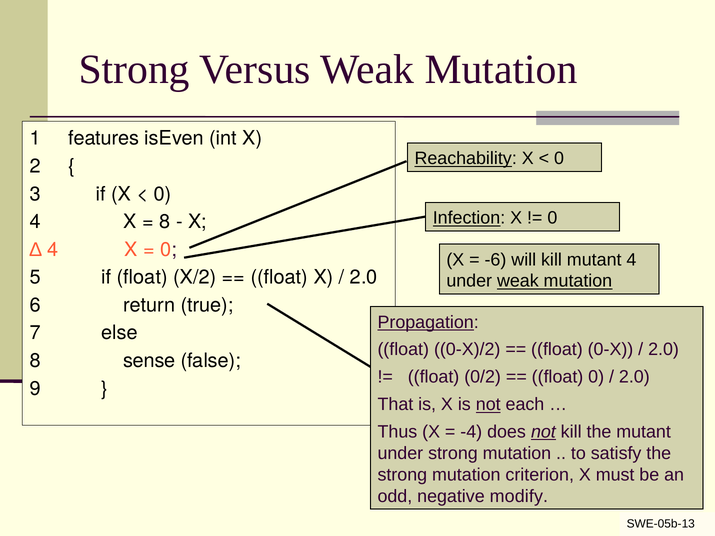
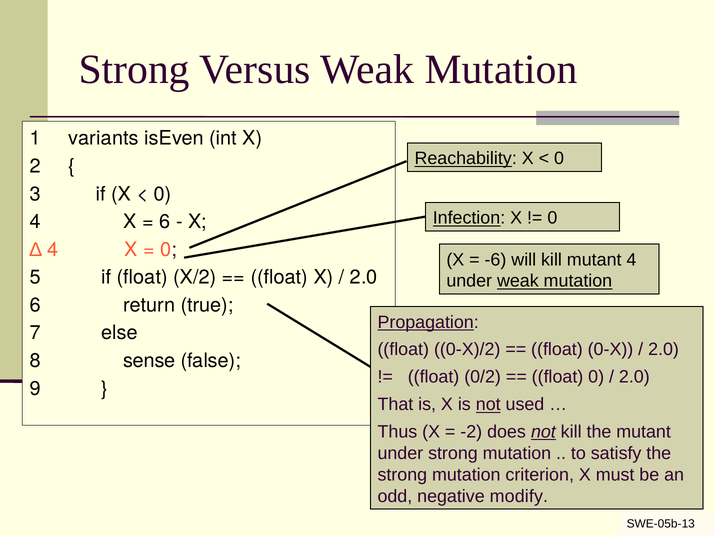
features: features -> variants
8 at (165, 222): 8 -> 6
each: each -> used
-4: -4 -> -2
